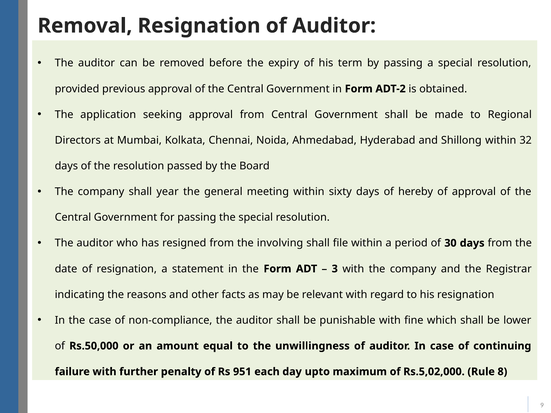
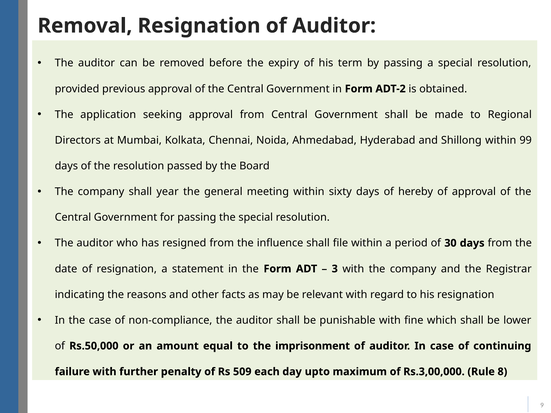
32: 32 -> 99
involving: involving -> influence
unwillingness: unwillingness -> imprisonment
951: 951 -> 509
Rs.5,02,000: Rs.5,02,000 -> Rs.3,00,000
